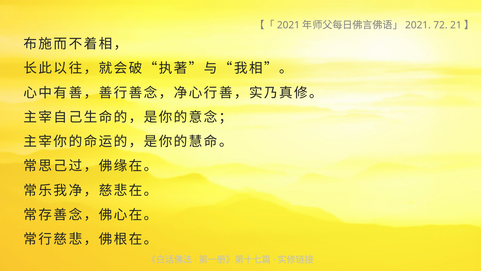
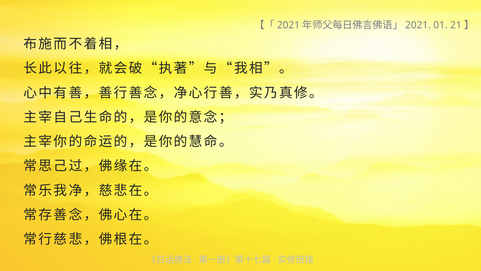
72: 72 -> 01
